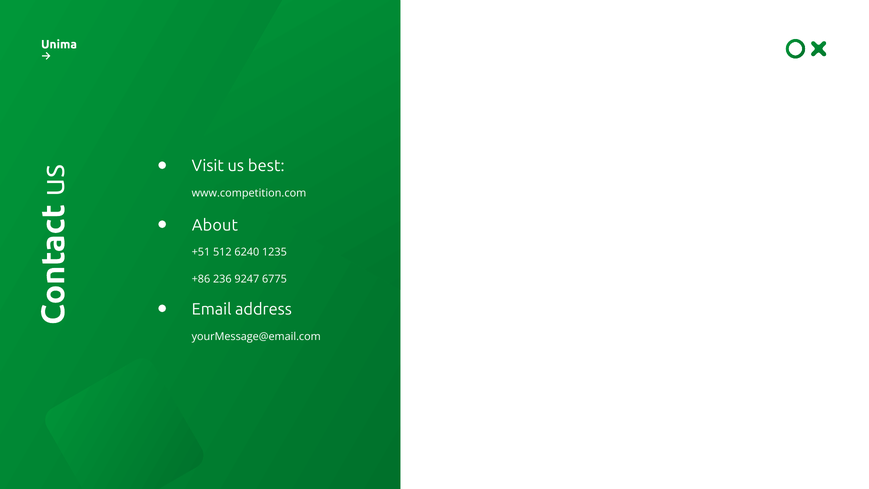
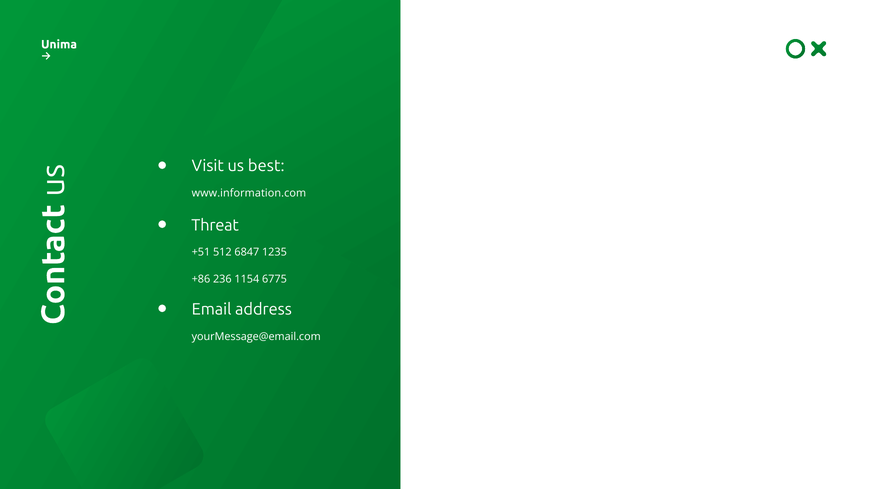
www.competition.com: www.competition.com -> www.information.com
About: About -> Threat
6240: 6240 -> 6847
9247: 9247 -> 1154
